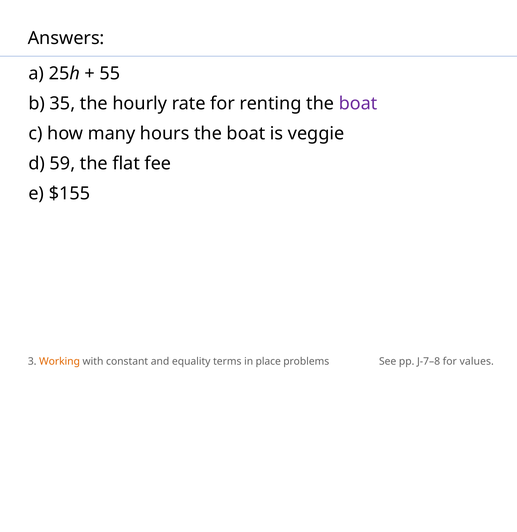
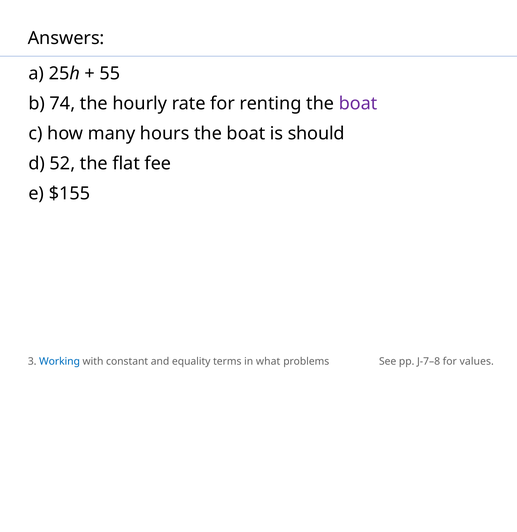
35: 35 -> 74
veggie: veggie -> should
59: 59 -> 52
Working colour: orange -> blue
place: place -> what
